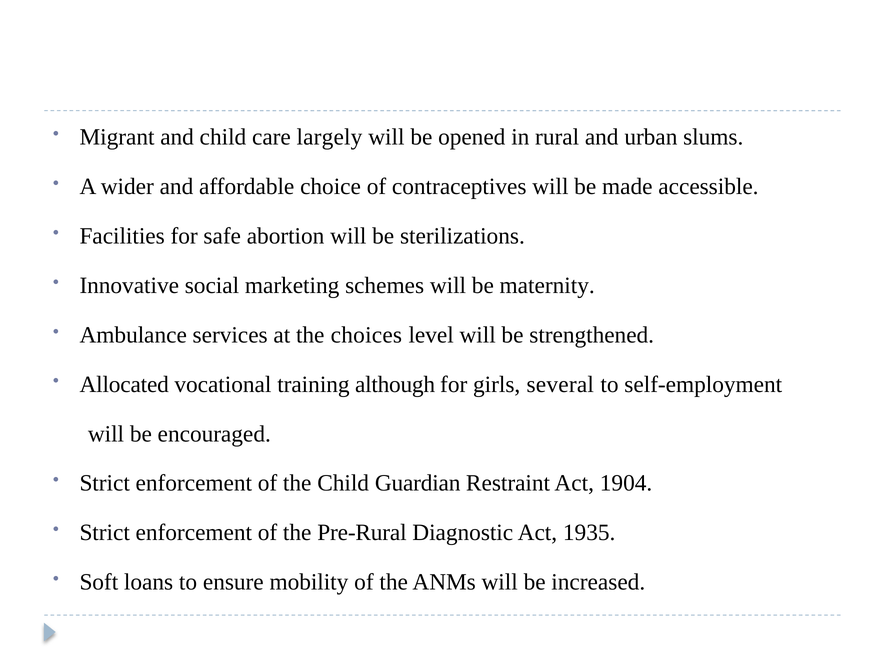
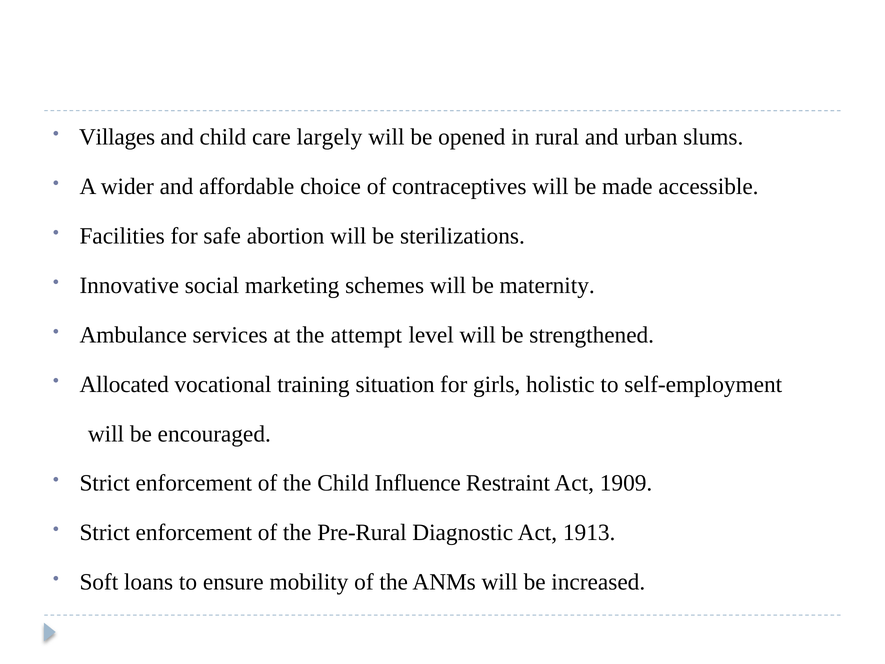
Migrant: Migrant -> Villages
choices: choices -> attempt
although: although -> situation
several: several -> holistic
Guardian: Guardian -> Influence
1904: 1904 -> 1909
1935: 1935 -> 1913
